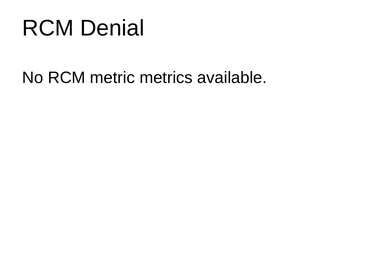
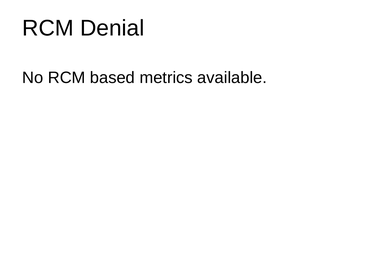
metric: metric -> based
